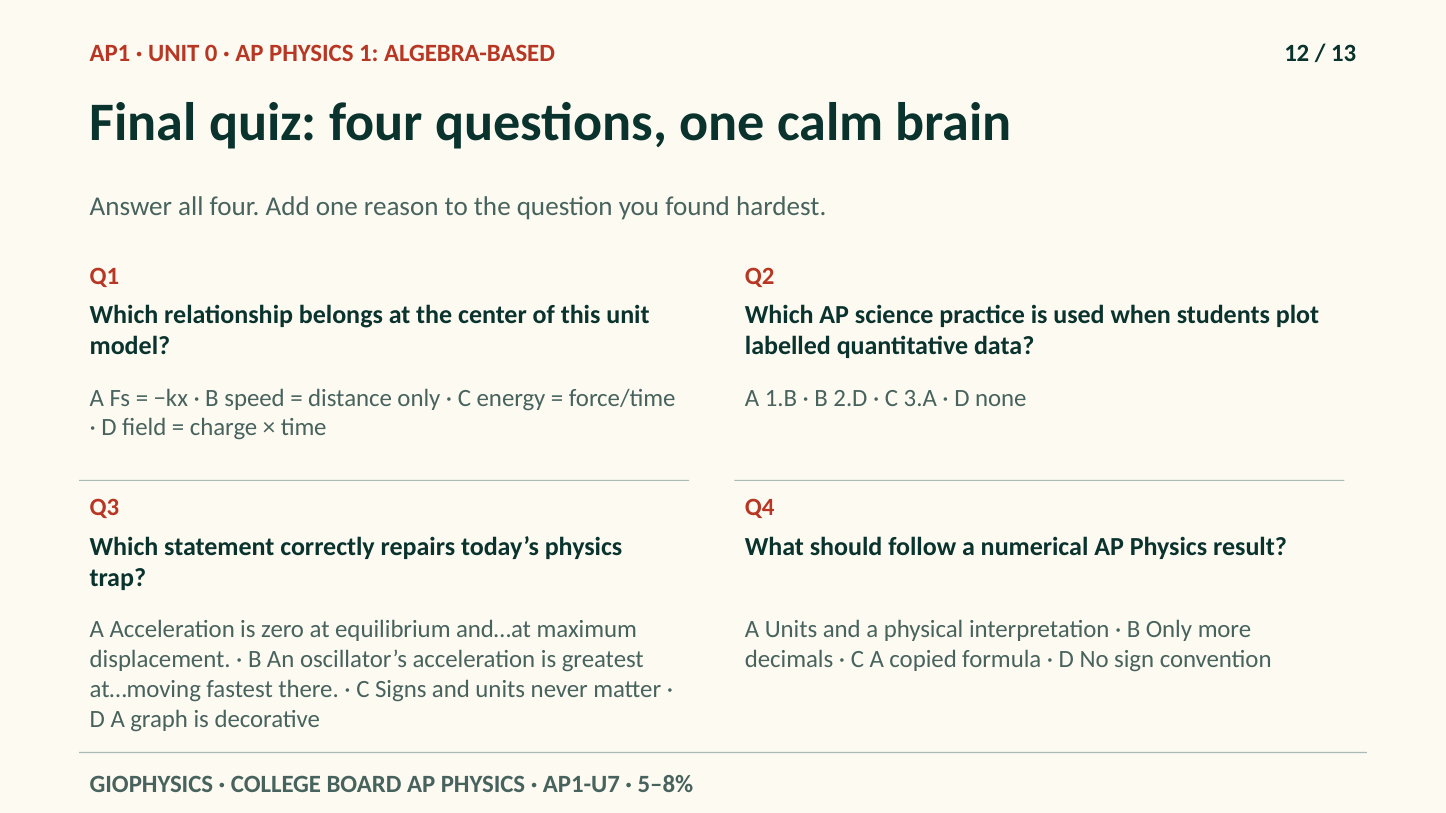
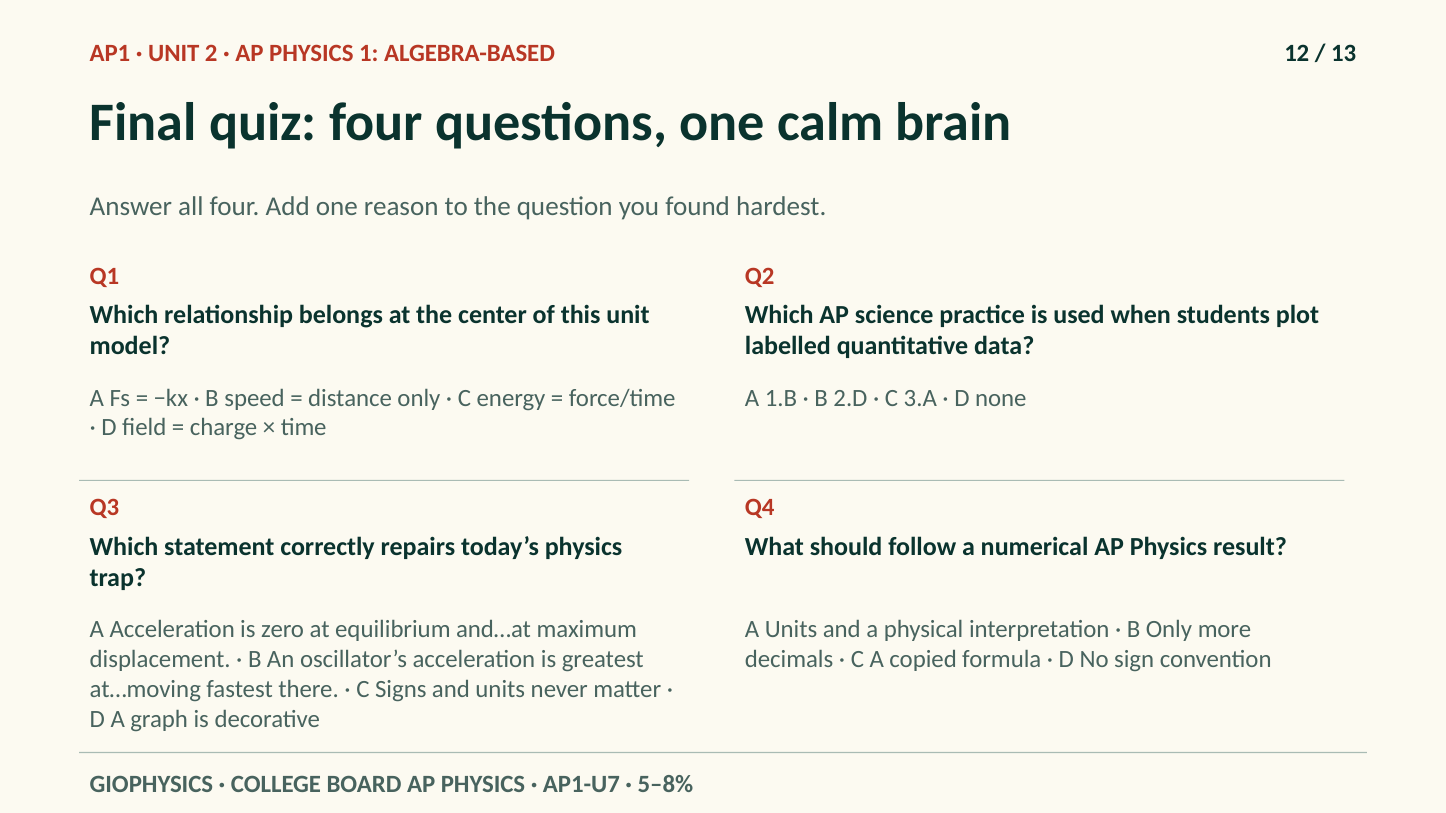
0: 0 -> 2
